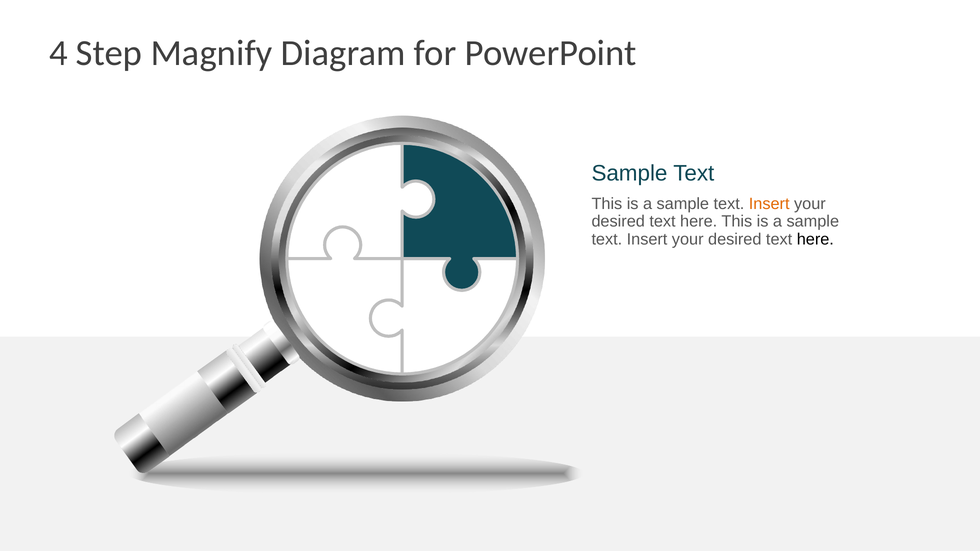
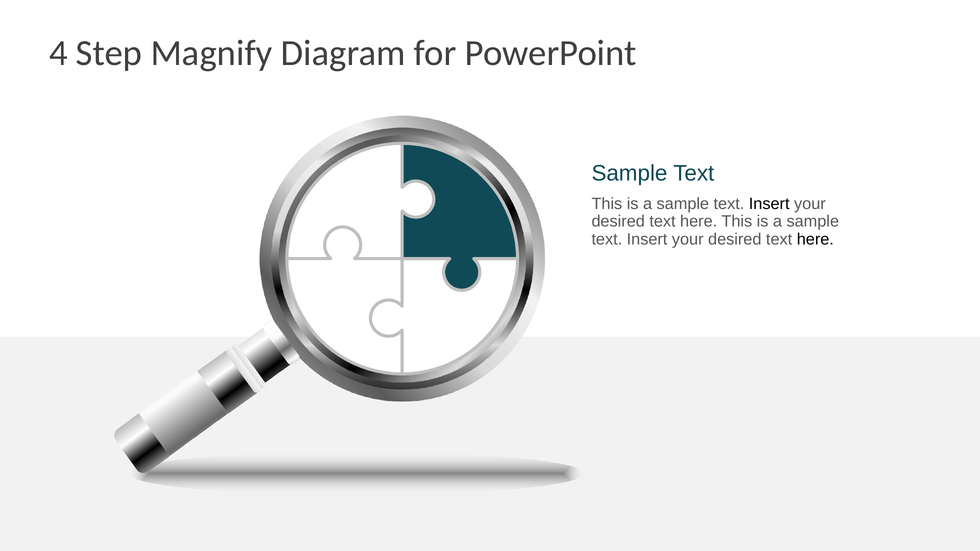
Insert at (769, 204) colour: orange -> black
